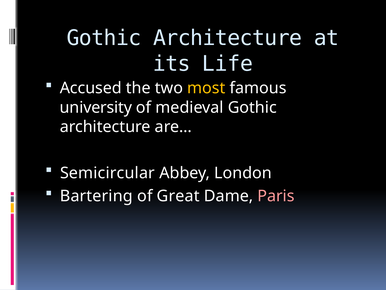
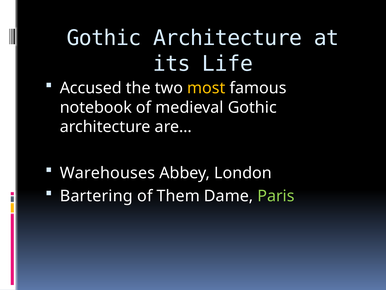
university: university -> notebook
Semicircular: Semicircular -> Warehouses
Great: Great -> Them
Paris colour: pink -> light green
